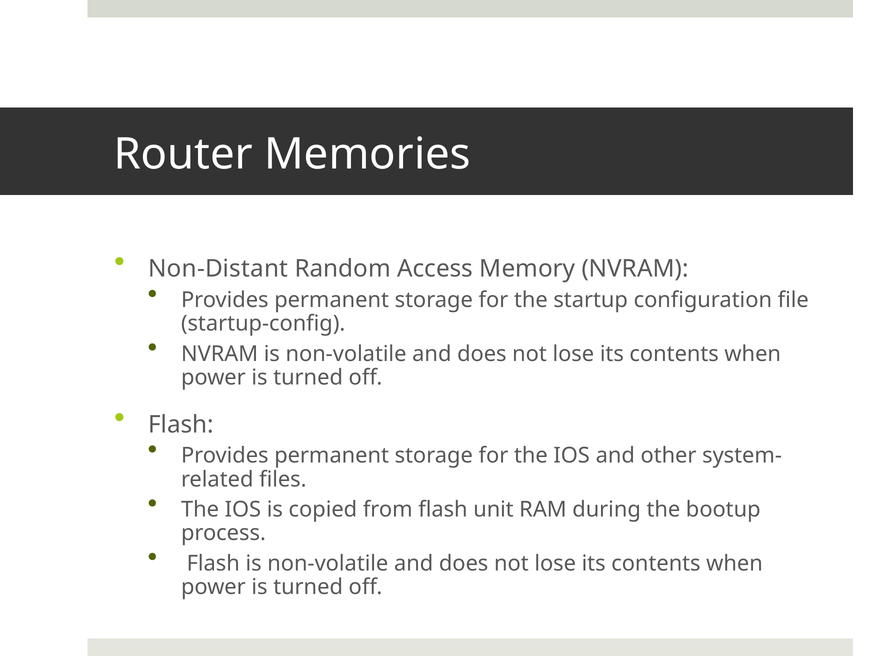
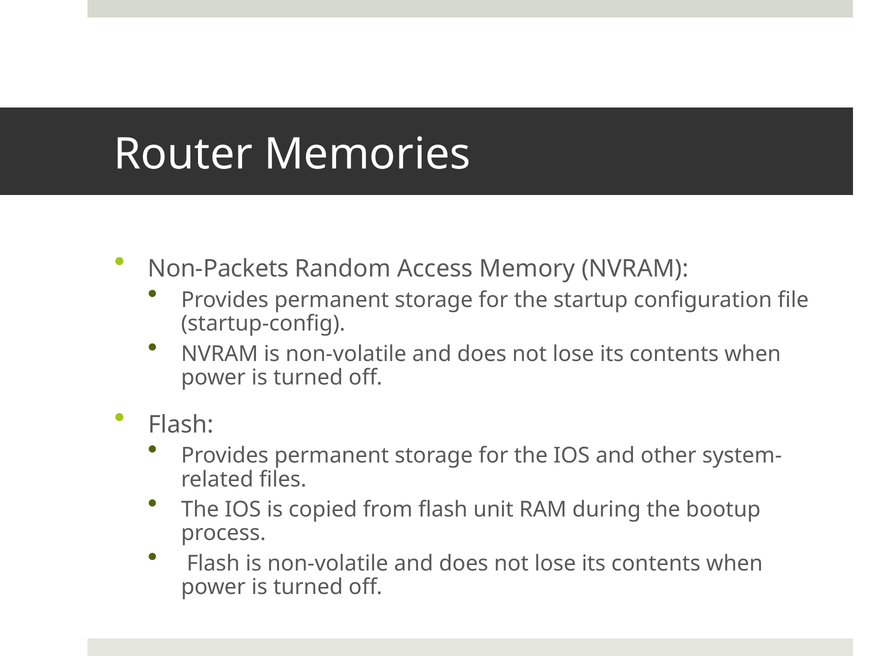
Non-Distant: Non-Distant -> Non-Packets
